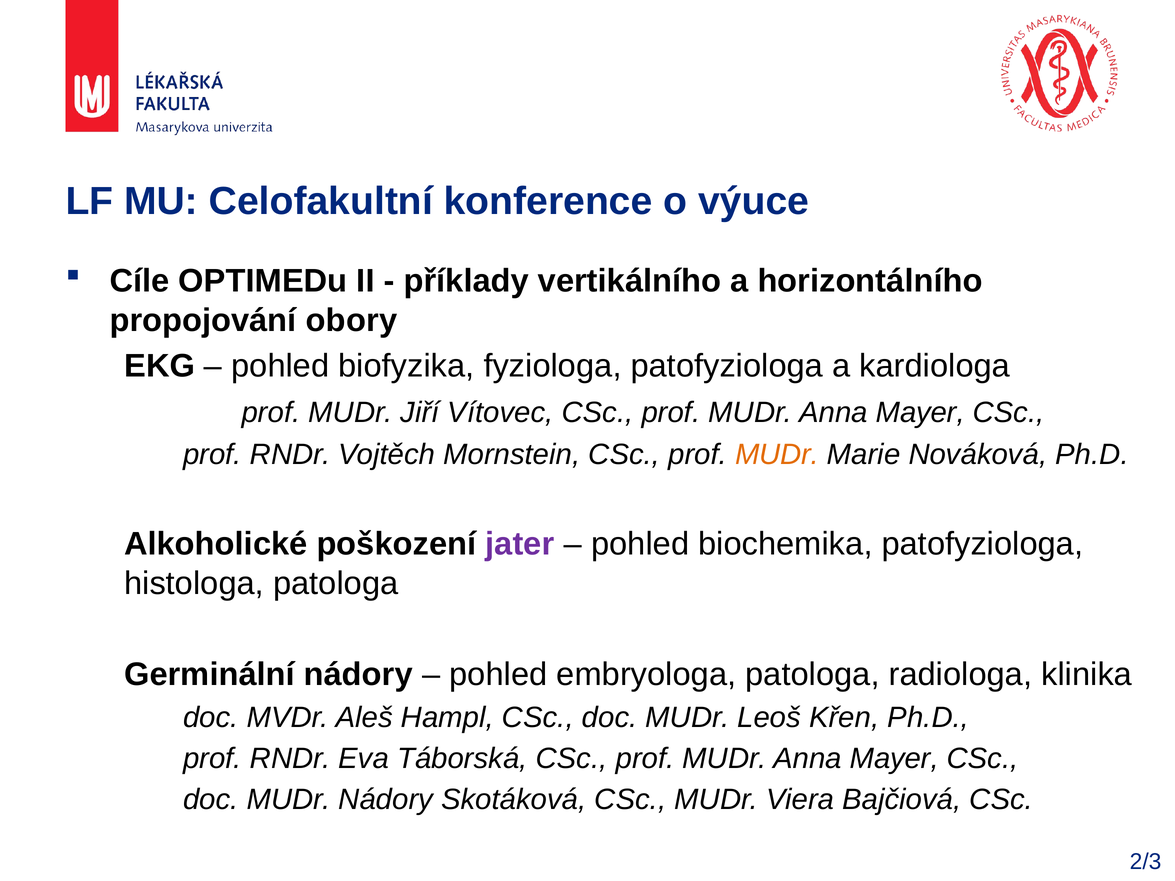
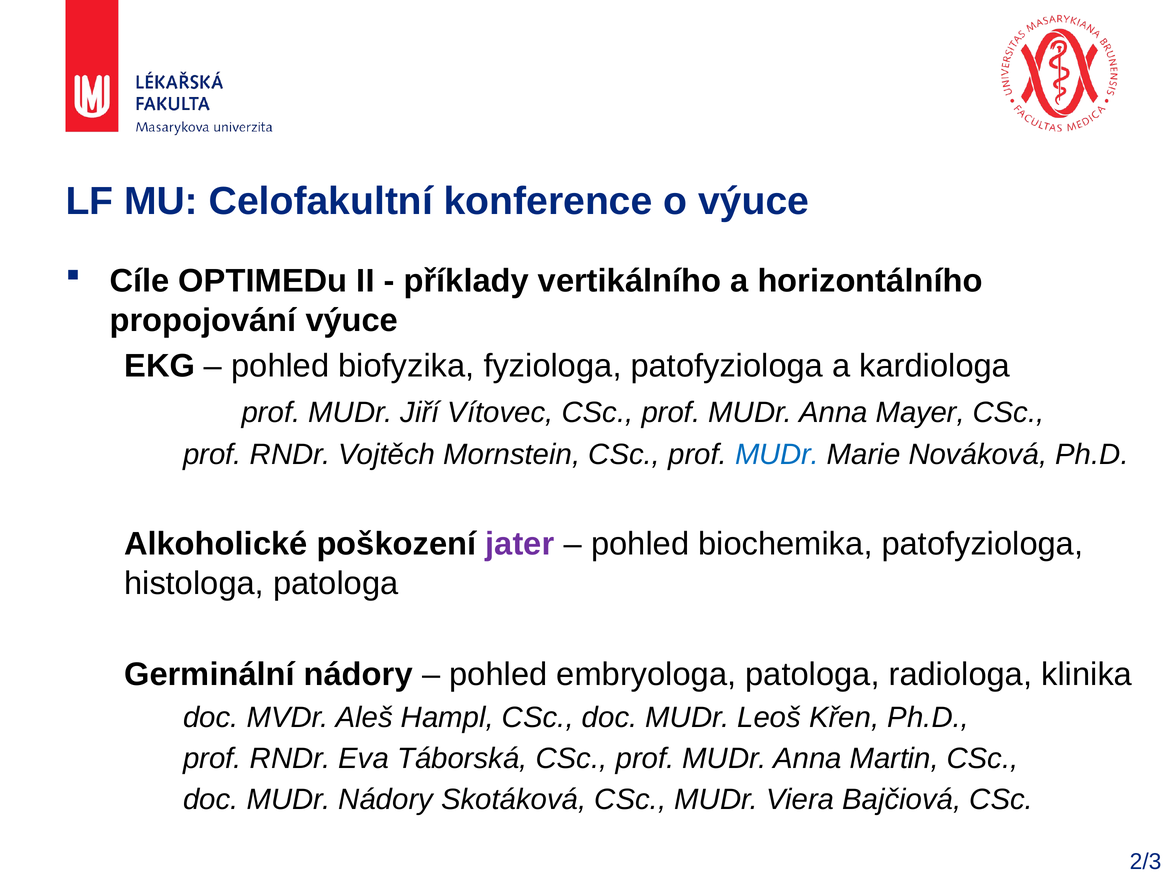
propojování obory: obory -> výuce
MUDr at (777, 455) colour: orange -> blue
Mayer at (894, 759): Mayer -> Martin
